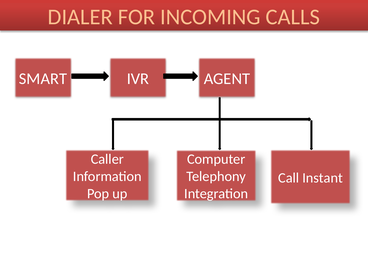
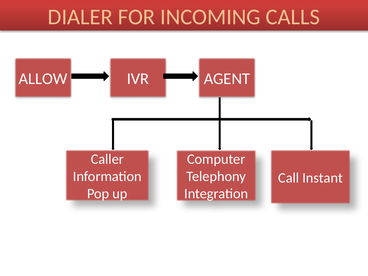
SMART: SMART -> ALLOW
